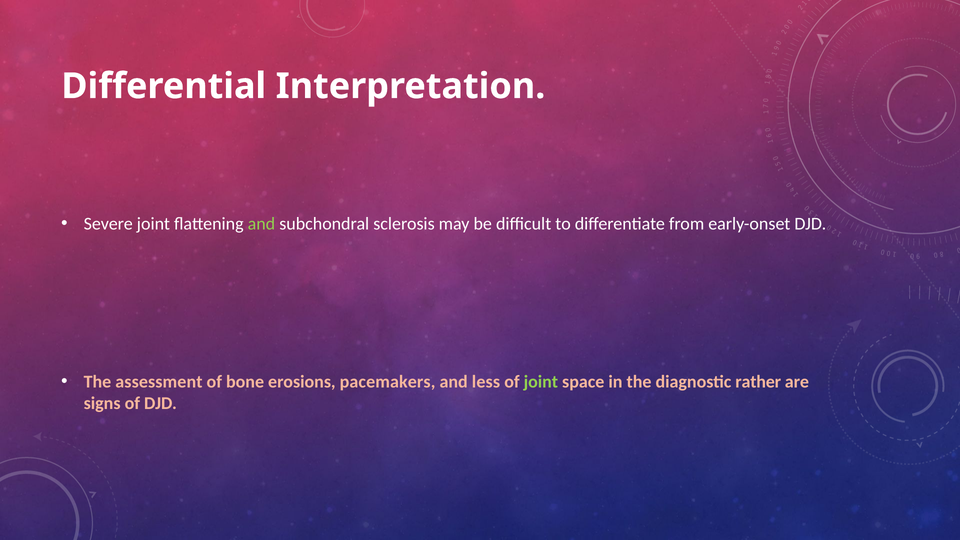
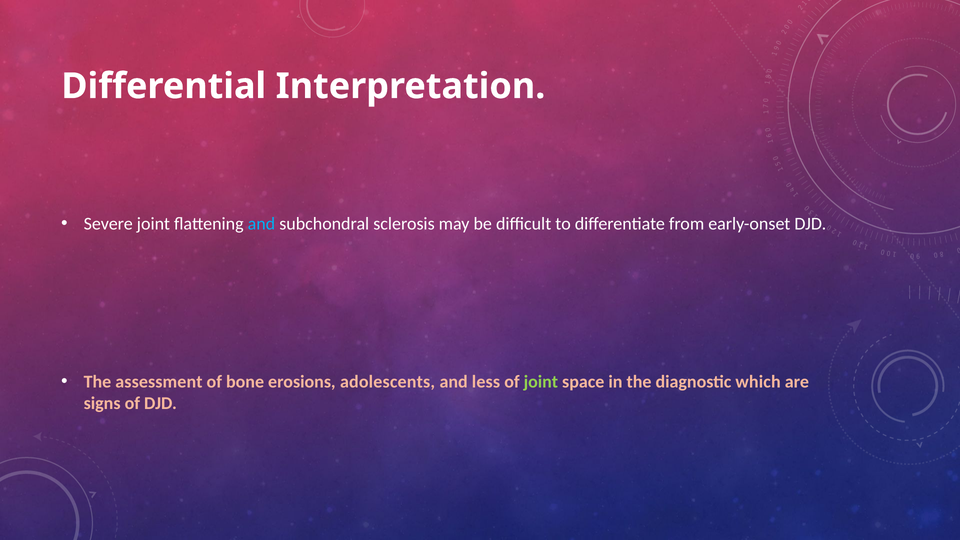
and at (261, 224) colour: light green -> light blue
pacemakers: pacemakers -> adolescents
rather: rather -> which
